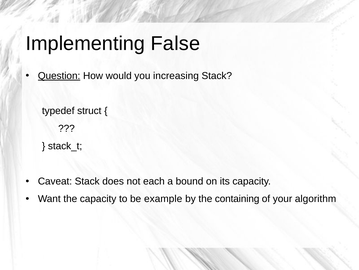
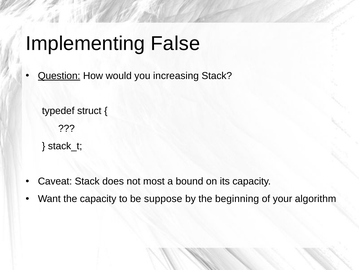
each: each -> most
example: example -> suppose
containing: containing -> beginning
